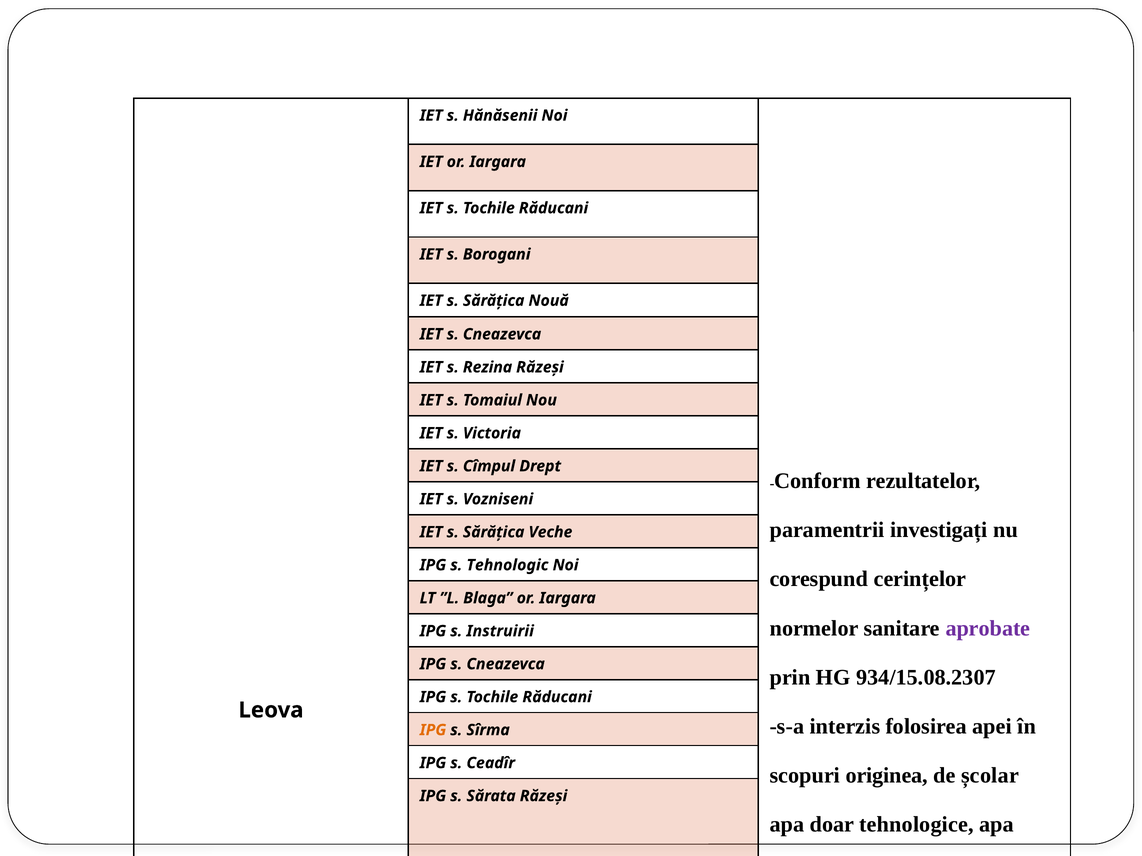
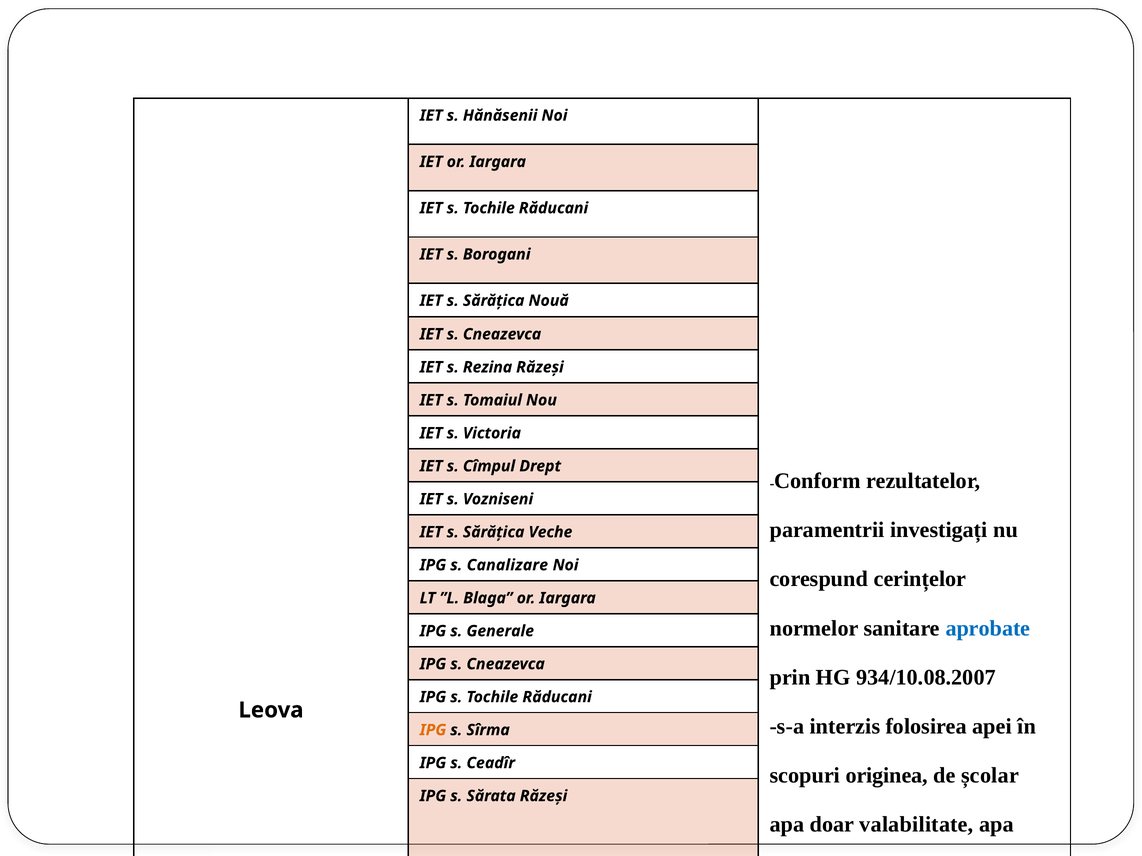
Tehnologic: Tehnologic -> Canalizare
aprobate colour: purple -> blue
Instruirii: Instruirii -> Generale
934/15.08.2307: 934/15.08.2307 -> 934/10.08.2007
tehnologice: tehnologice -> valabilitate
